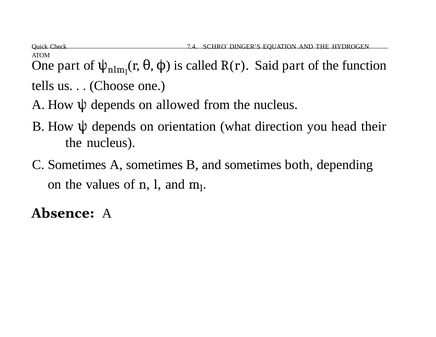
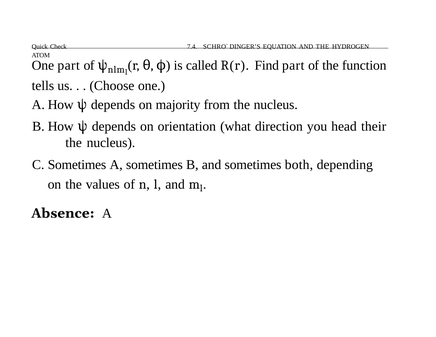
Said: Said -> Find
allowed: allowed -> majority
